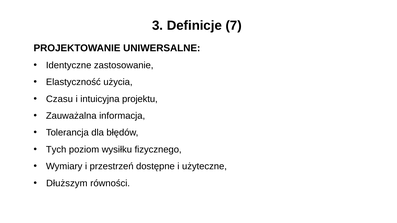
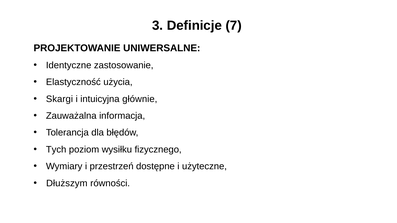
Czasu: Czasu -> Skargi
projektu: projektu -> głównie
